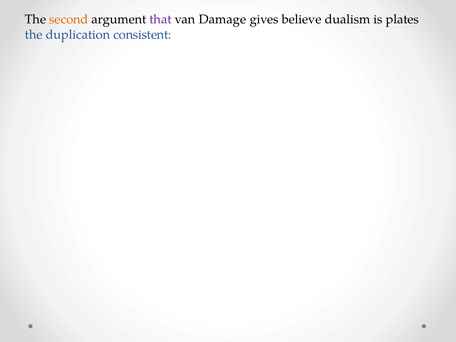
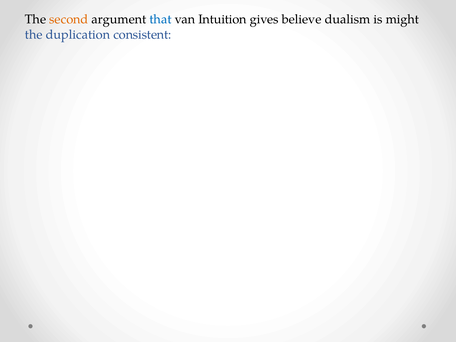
that colour: purple -> blue
Damage: Damage -> Intuition
plates: plates -> might
